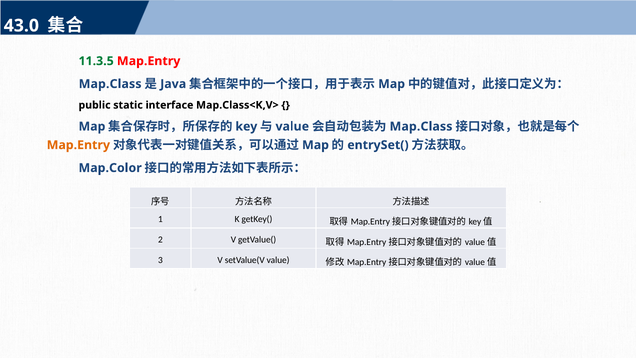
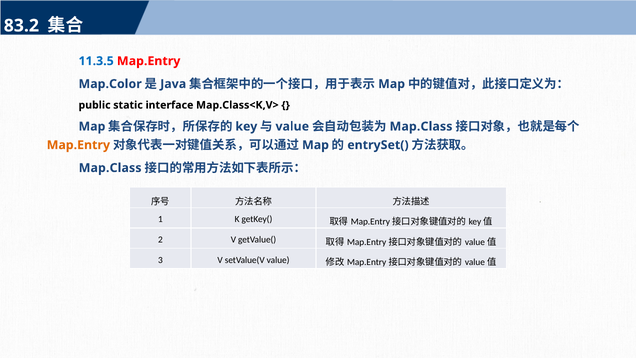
43.0: 43.0 -> 83.2
11.3.5 colour: green -> blue
Map.Class at (110, 84): Map.Class -> Map.Color
Map.Color at (110, 168): Map.Color -> Map.Class
